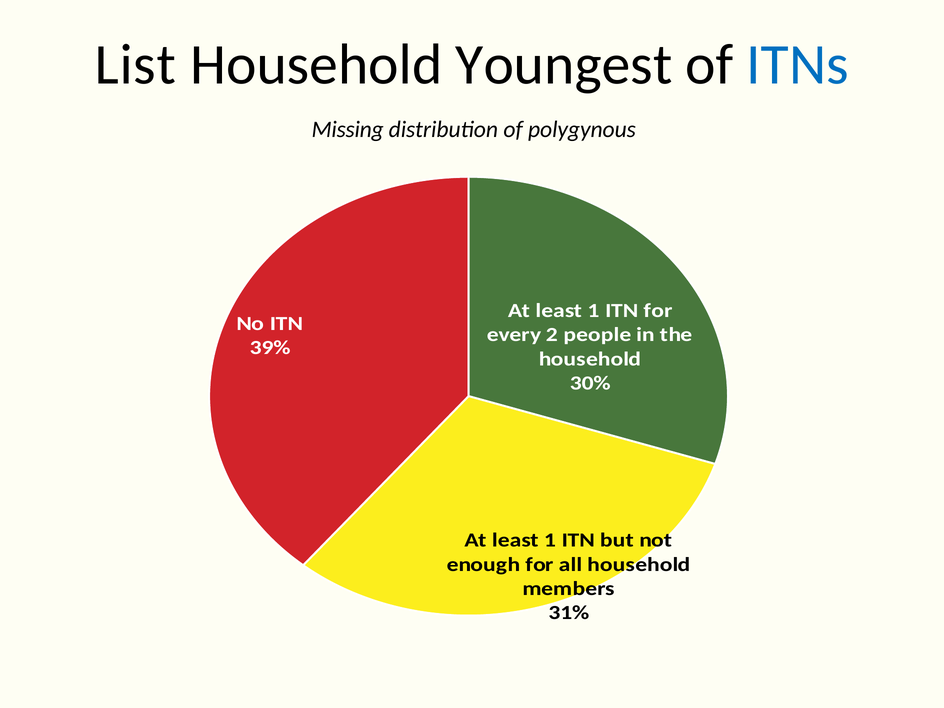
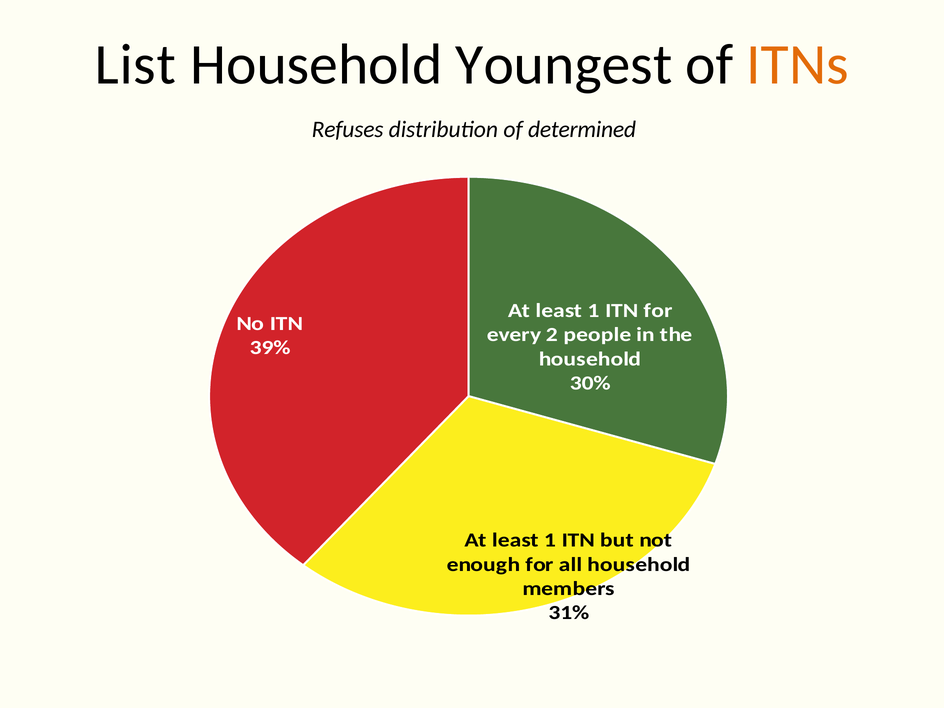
ITNs colour: blue -> orange
Missing: Missing -> Refuses
polygynous: polygynous -> determined
